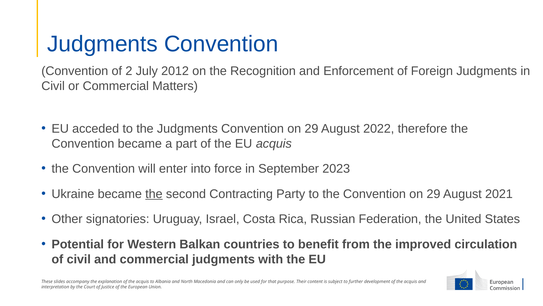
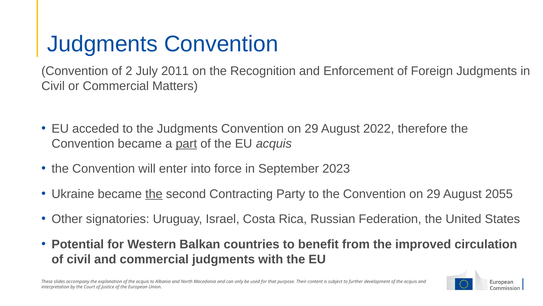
2012: 2012 -> 2011
part underline: none -> present
2021: 2021 -> 2055
